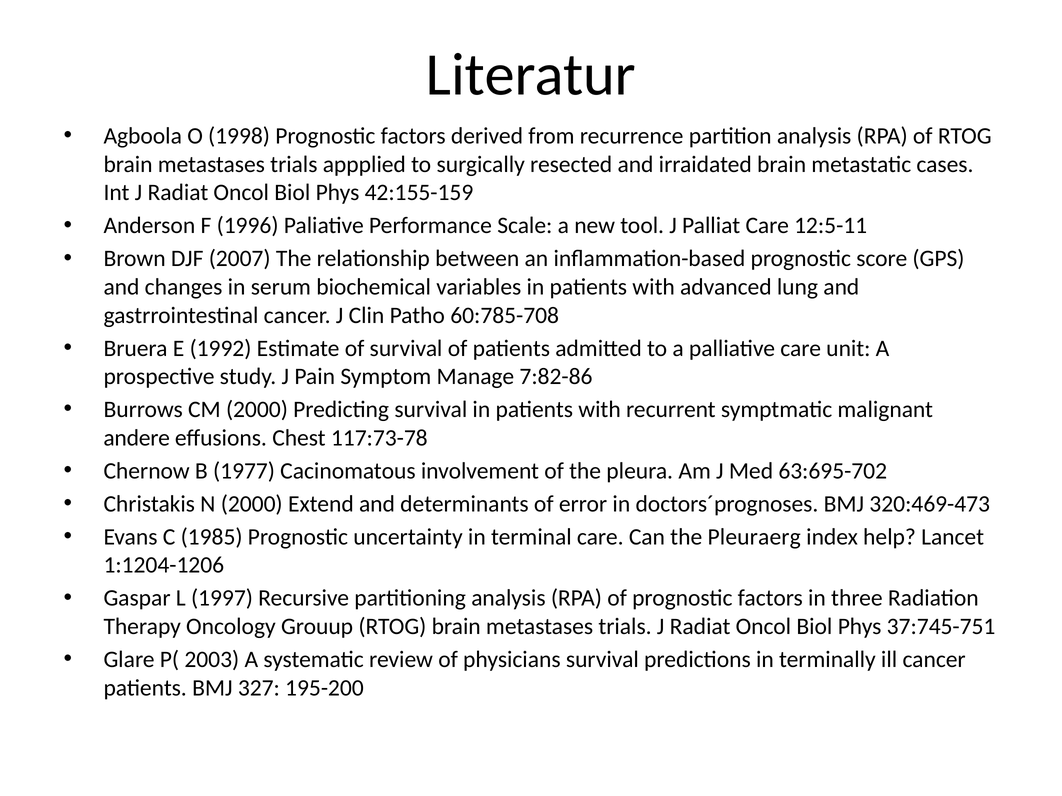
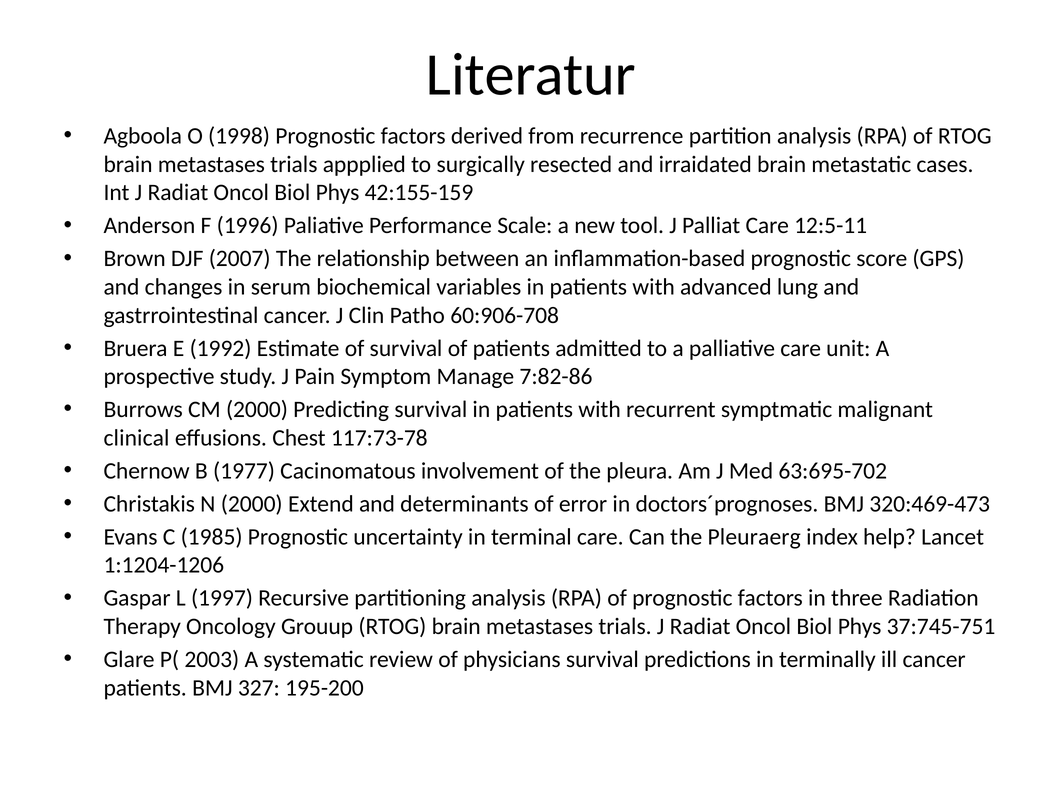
60:785-708: 60:785-708 -> 60:906-708
andere: andere -> clinical
